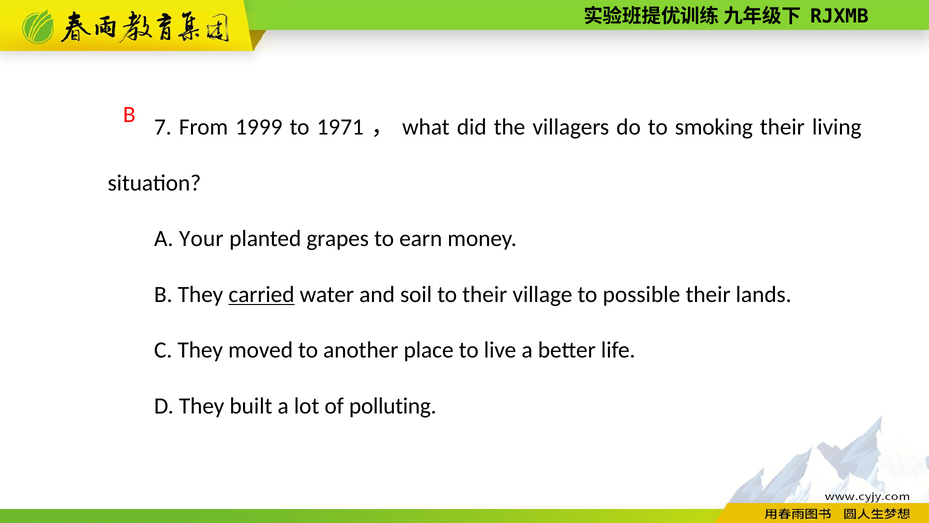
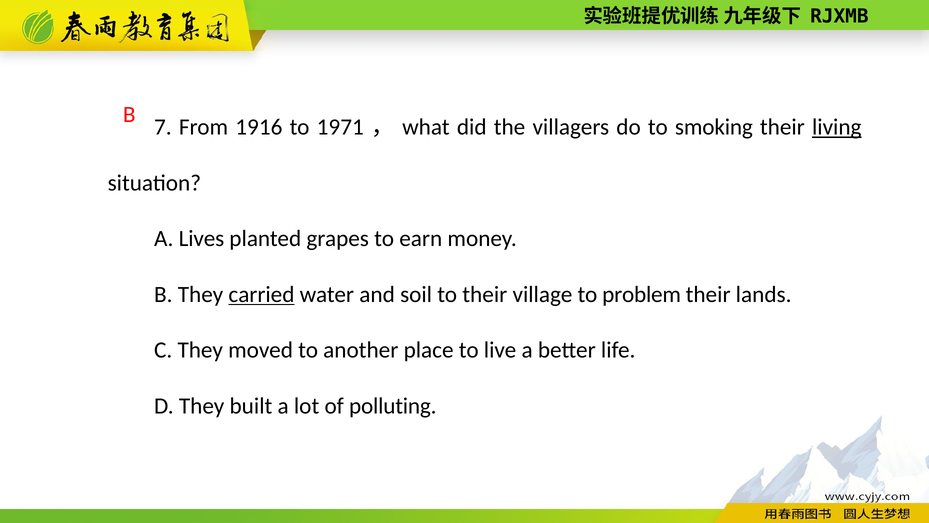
1999: 1999 -> 1916
living underline: none -> present
Your: Your -> Lives
possible: possible -> problem
